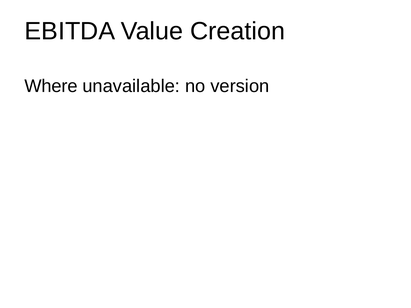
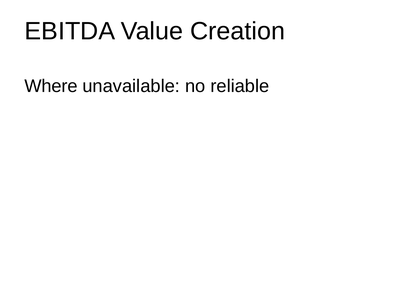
version: version -> reliable
